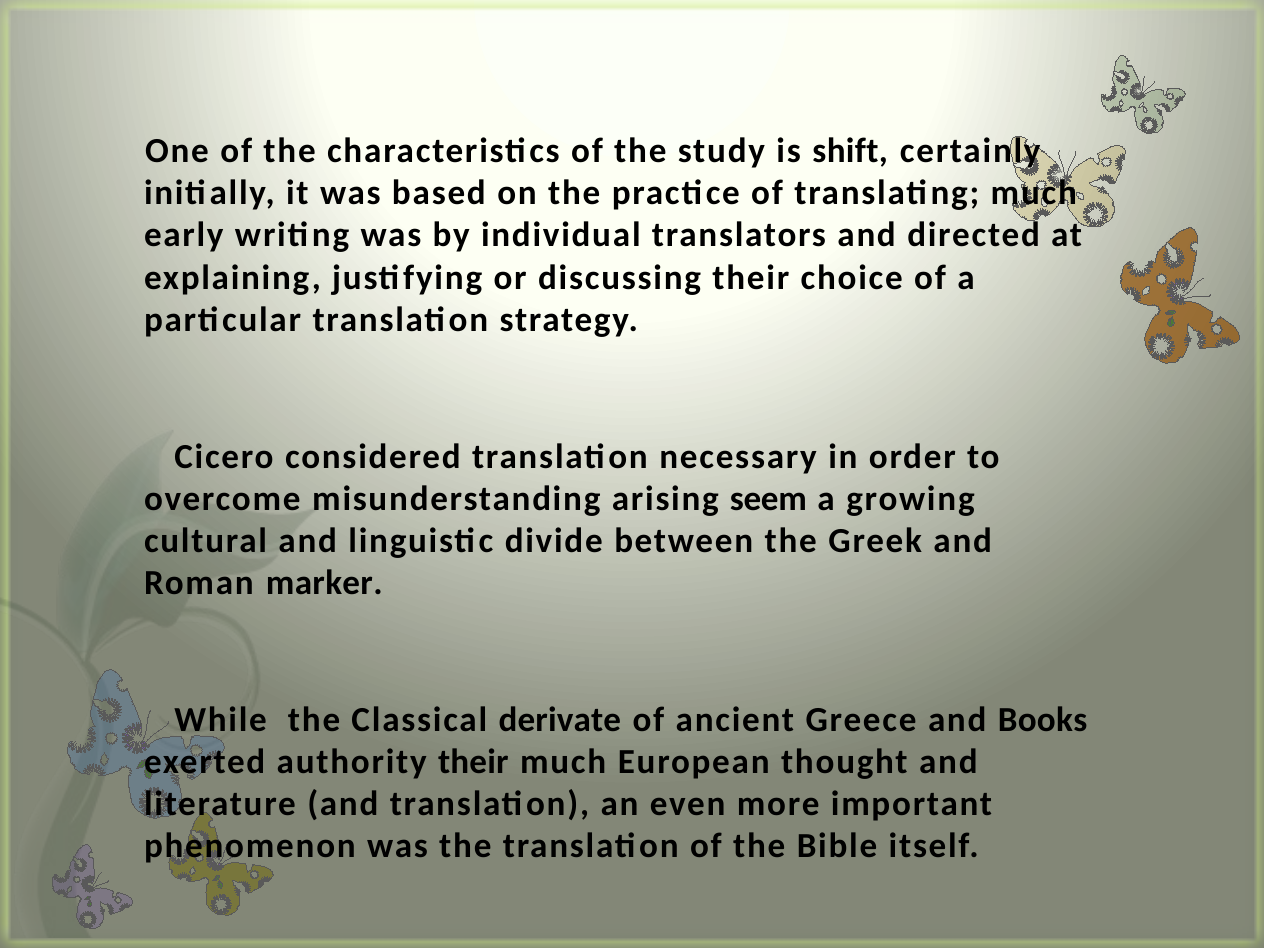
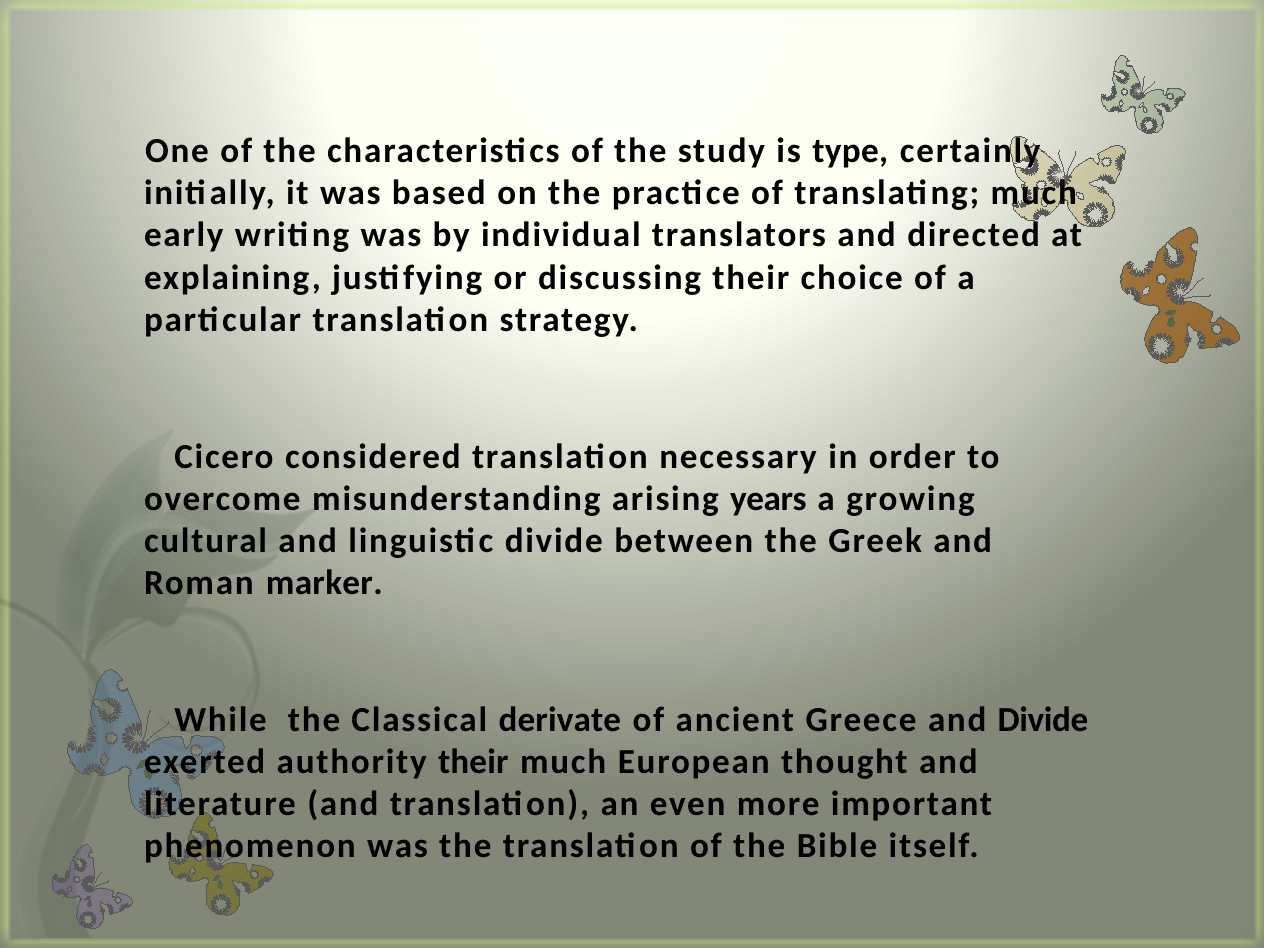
shift: shift -> type
seem: seem -> years
and Books: Books -> Divide
